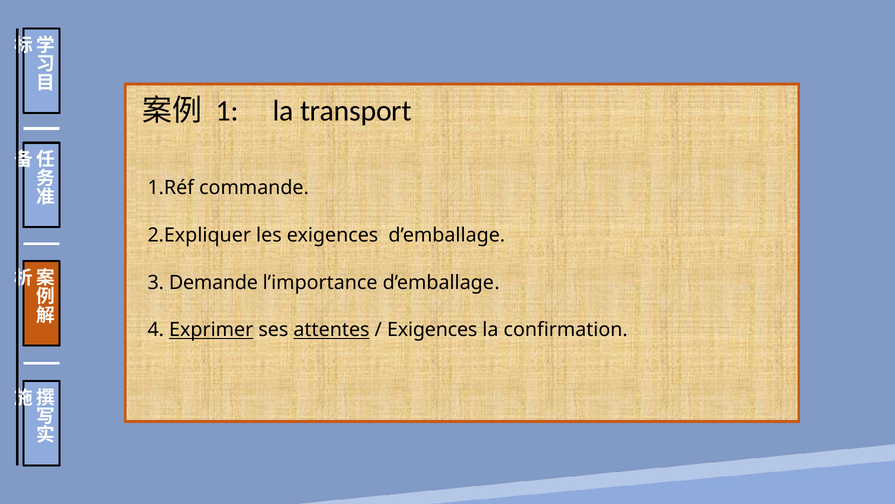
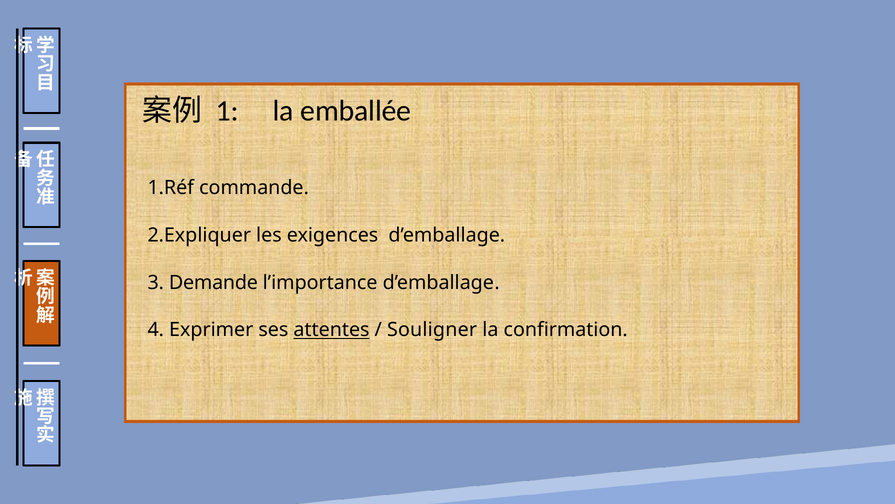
transport: transport -> emballée
Exprimer underline: present -> none
Exigences at (432, 330): Exigences -> Souligner
